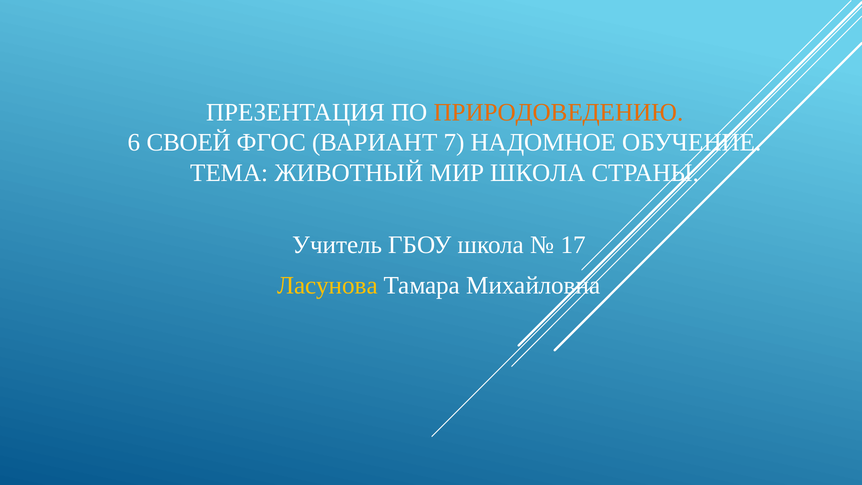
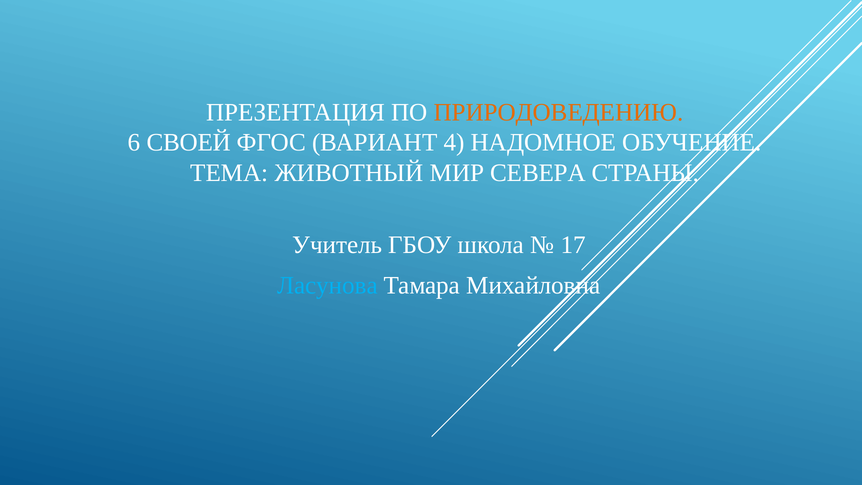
7: 7 -> 4
МИР ШКОЛА: ШКОЛА -> СЕВЕРА
Ласунова colour: yellow -> light blue
